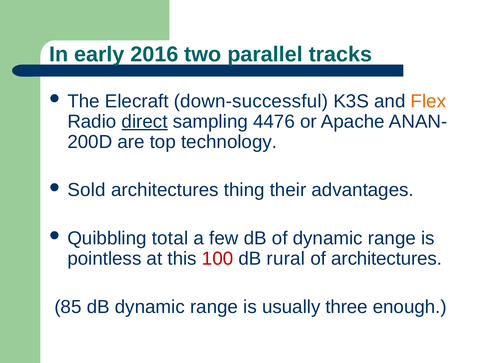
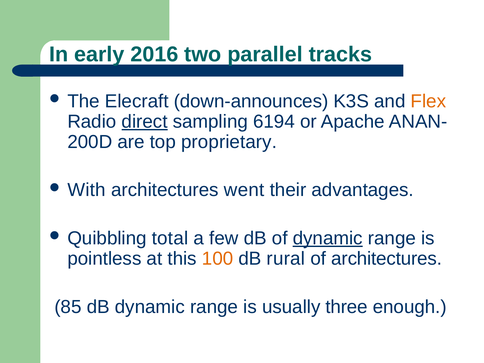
down-successful: down-successful -> down-announces
4476: 4476 -> 6194
technology: technology -> proprietary
Sold: Sold -> With
thing: thing -> went
dynamic at (328, 238) underline: none -> present
100 colour: red -> orange
